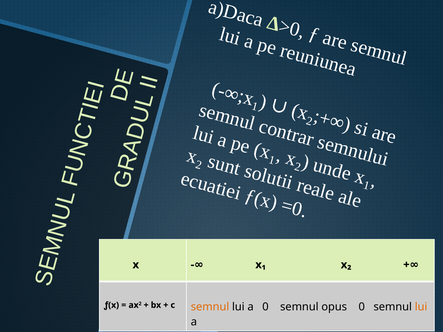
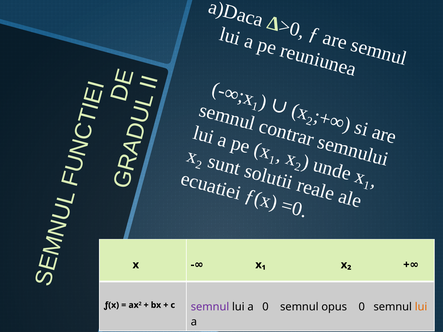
semnul at (210, 307) colour: orange -> purple
